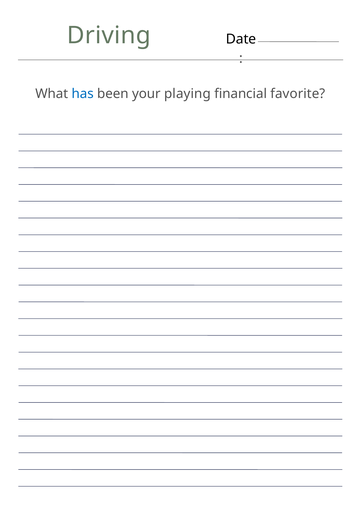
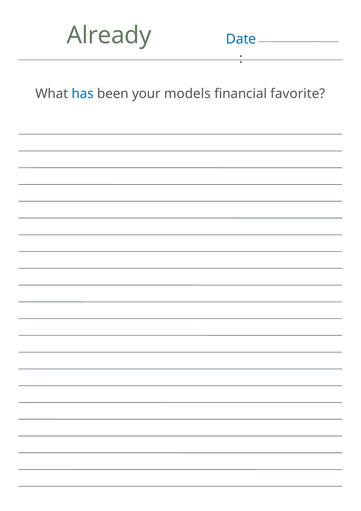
Driving: Driving -> Already
Date colour: black -> blue
playing: playing -> models
